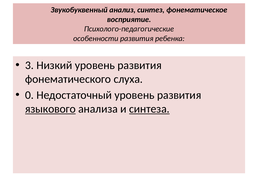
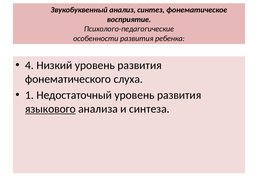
3: 3 -> 4
0: 0 -> 1
синтеза underline: present -> none
